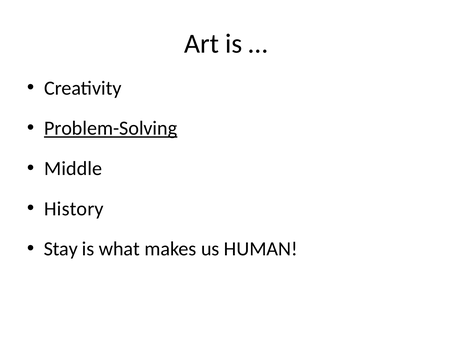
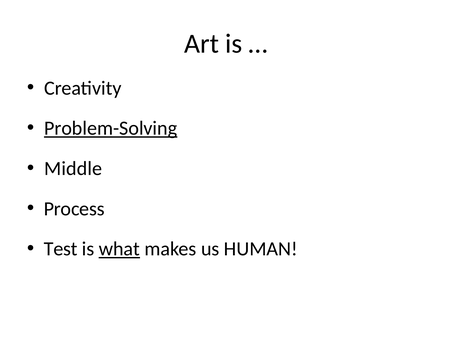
History: History -> Process
Stay: Stay -> Test
what underline: none -> present
